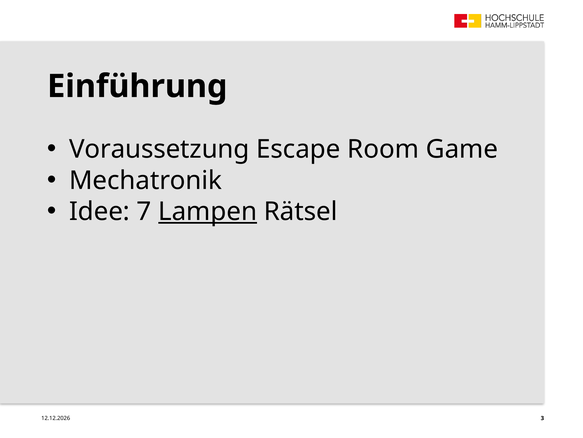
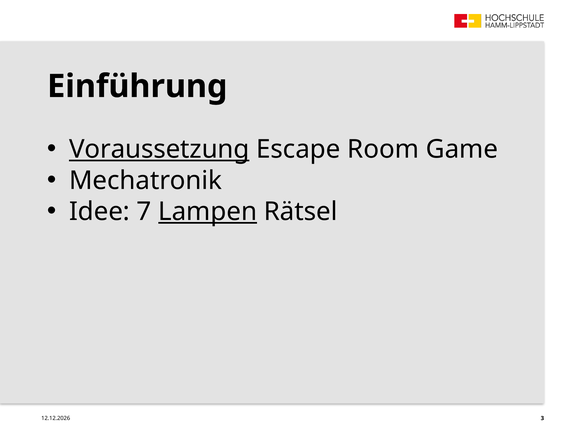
Voraussetzung underline: none -> present
